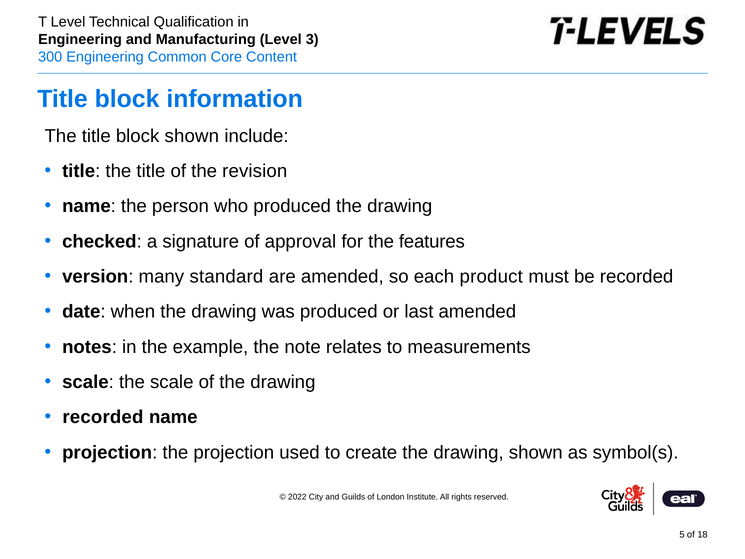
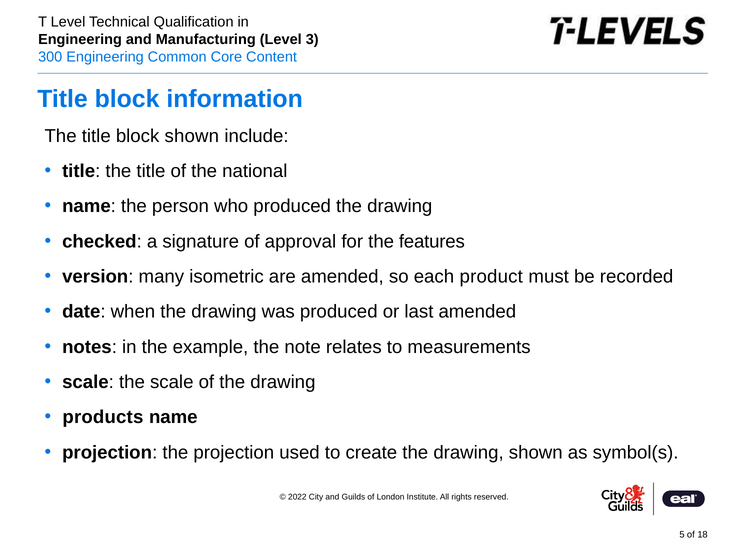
revision: revision -> national
standard: standard -> isometric
recorded at (103, 417): recorded -> products
